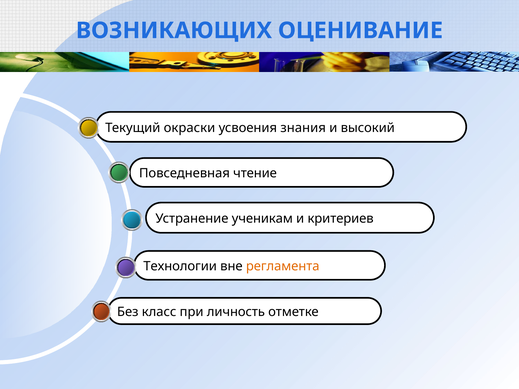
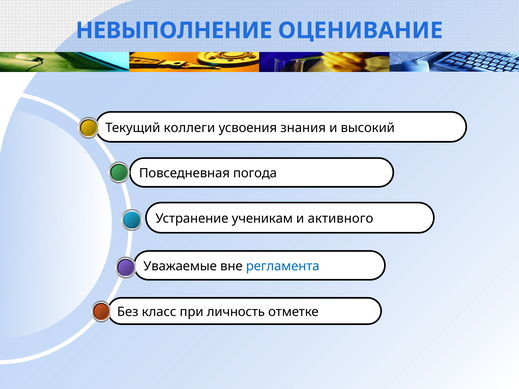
ВОЗНИКАЮЩИХ: ВОЗНИКАЮЩИХ -> НЕВЫПОЛНЕНИЕ
окраски: окраски -> коллеги
чтение: чтение -> погода
критериев: критериев -> активного
Технологии: Технологии -> Уважаемые
регламента colour: orange -> blue
